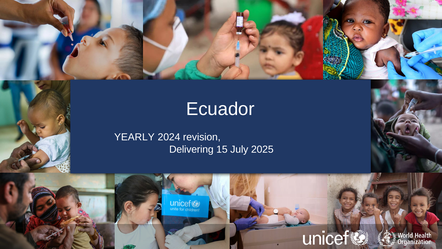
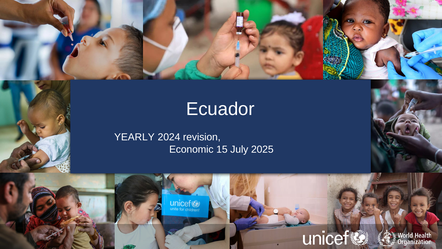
Delivering: Delivering -> Economic
